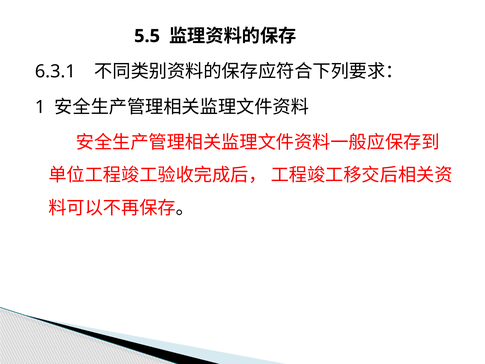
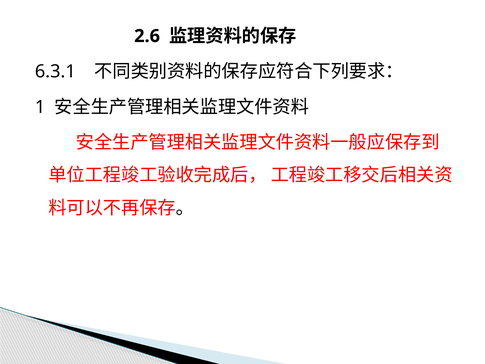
5.5: 5.5 -> 2.6
